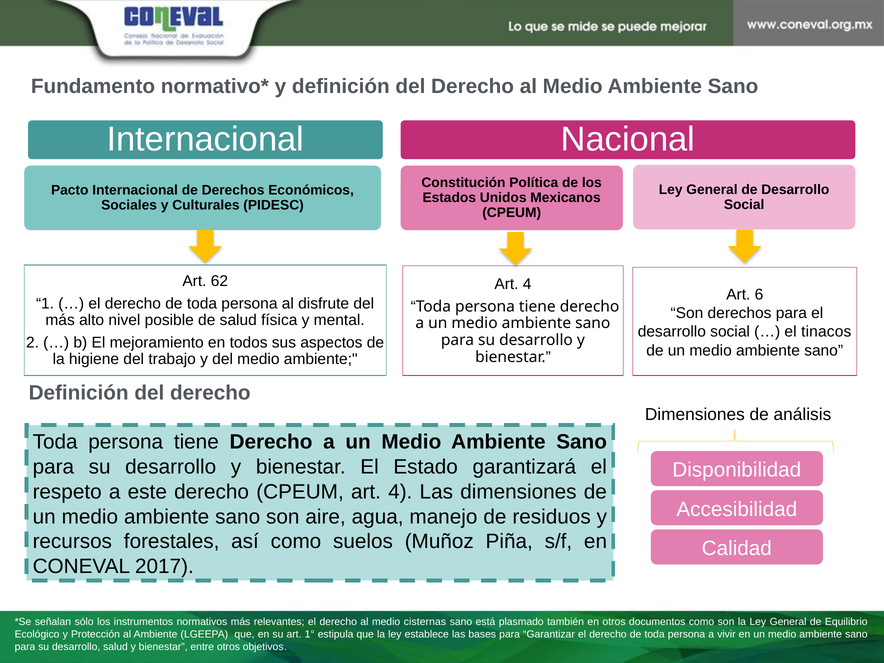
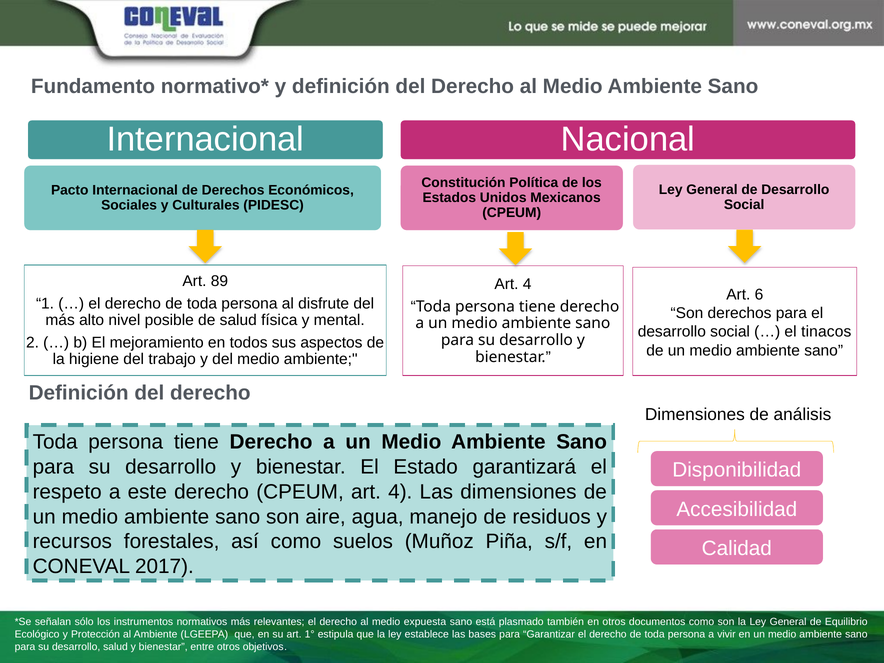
62: 62 -> 89
cisternas: cisternas -> expuesta
